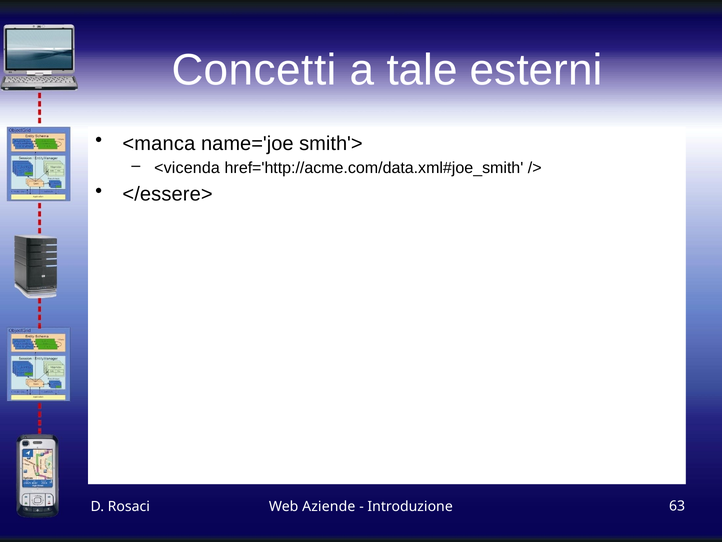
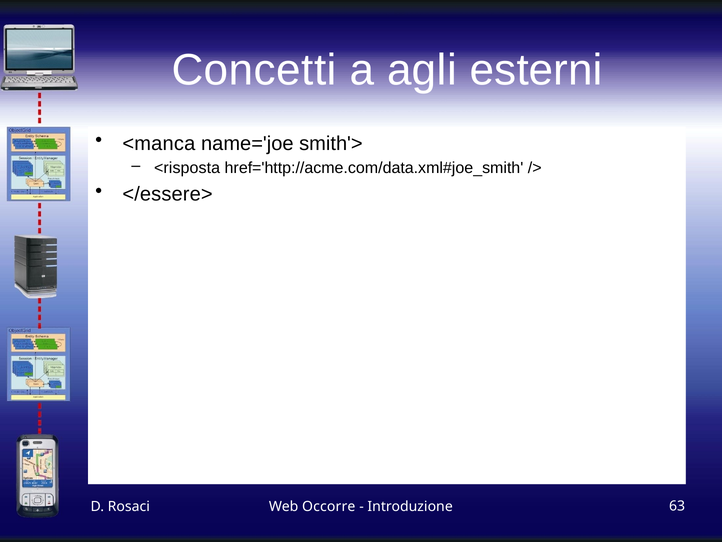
tale: tale -> agli
<vicenda: <vicenda -> <risposta
Aziende: Aziende -> Occorre
